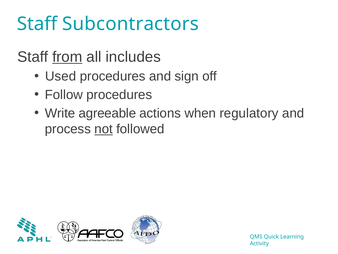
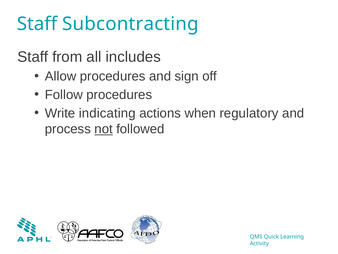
Subcontractors: Subcontractors -> Subcontracting
from underline: present -> none
Used: Used -> Allow
agreeable: agreeable -> indicating
